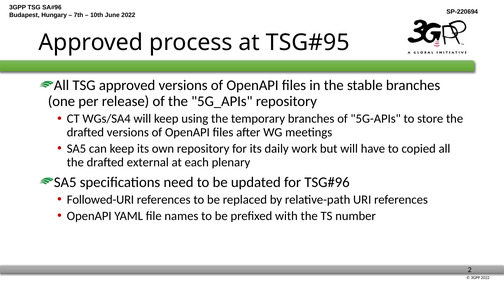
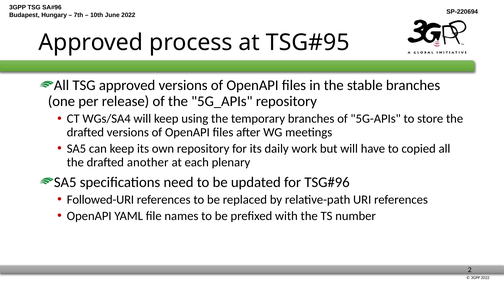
external: external -> another
